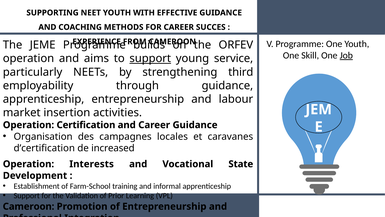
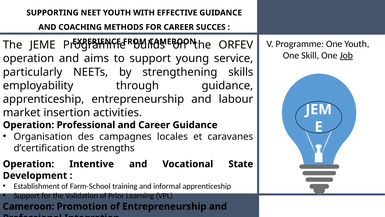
support at (150, 58) underline: present -> none
third: third -> skills
Operation Certification: Certification -> Professional
increased: increased -> strengths
Interests: Interests -> Intentive
